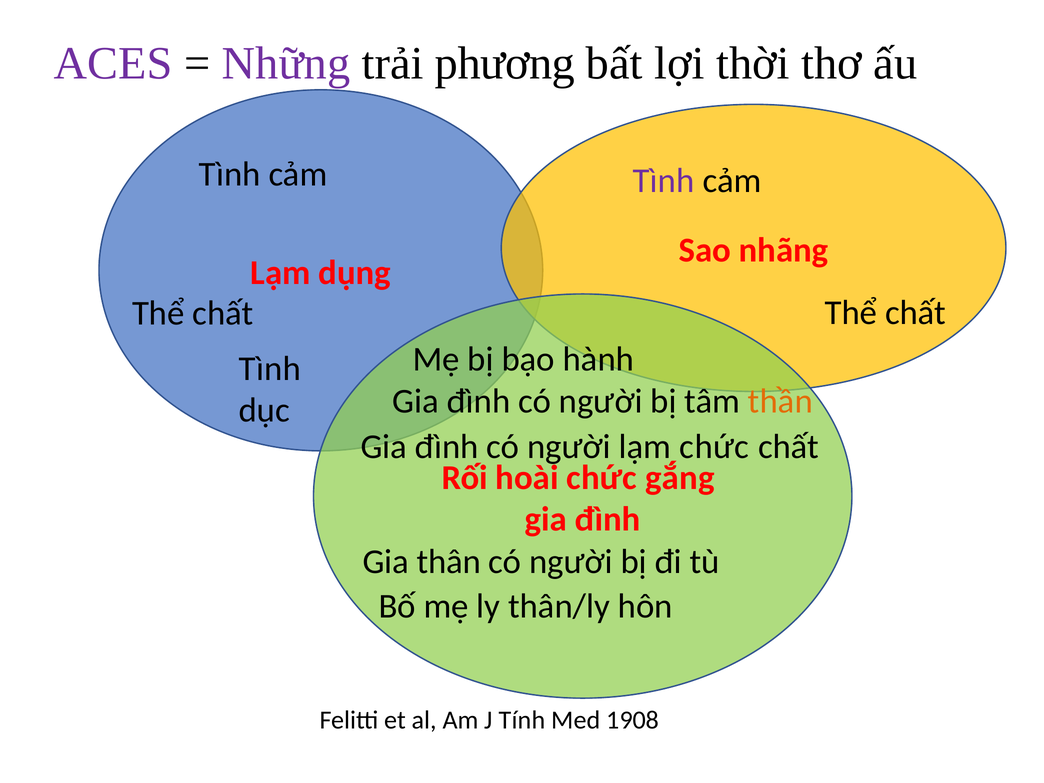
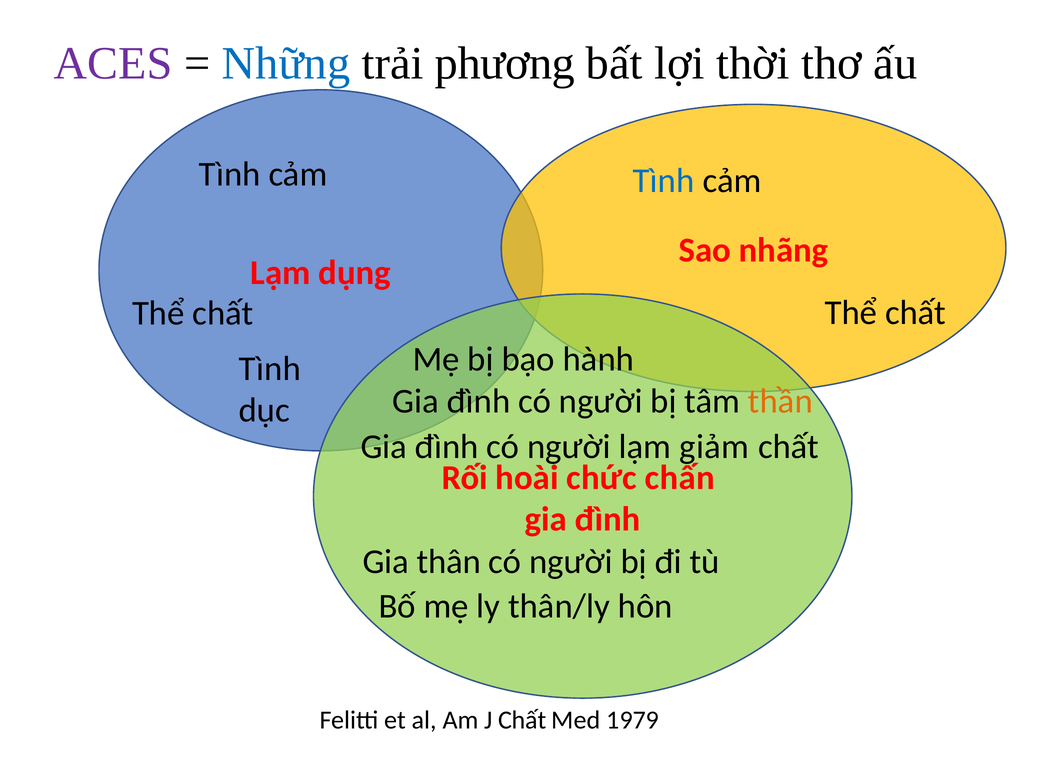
Những colour: purple -> blue
Tình at (664, 181) colour: purple -> blue
lạm chức: chức -> giảm
gắng: gắng -> chấn
J Tính: Tính -> Chất
1908: 1908 -> 1979
